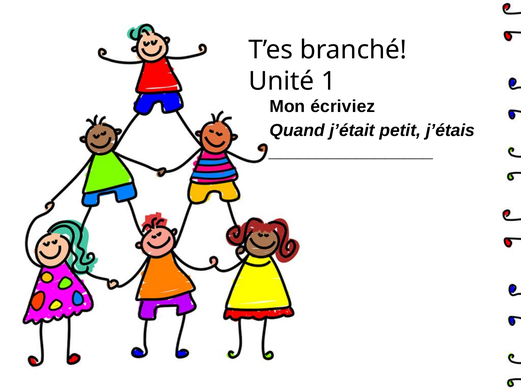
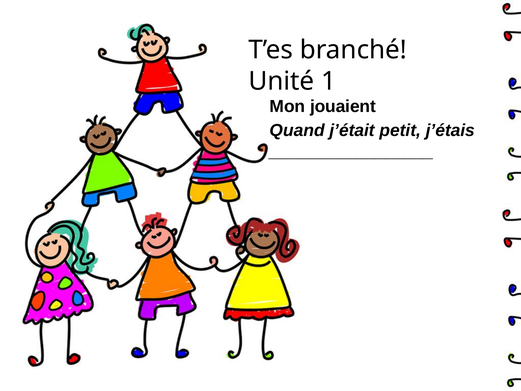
écriviez: écriviez -> jouaient
